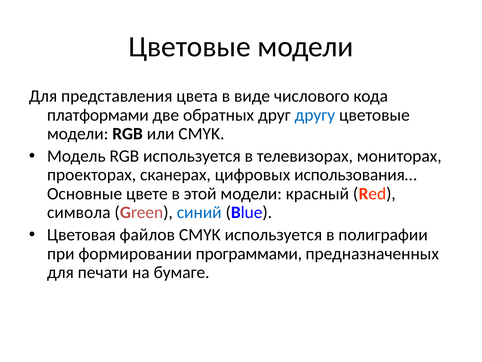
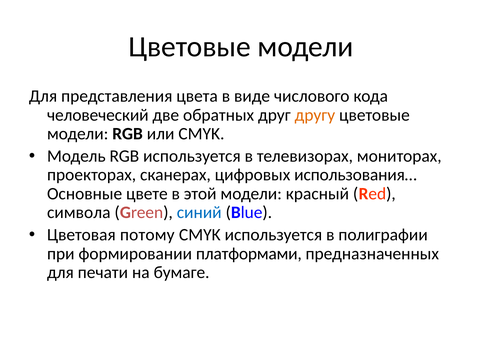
платформами: платформами -> человеческий
другу colour: blue -> orange
файлов: файлов -> потому
программами: программами -> платформами
